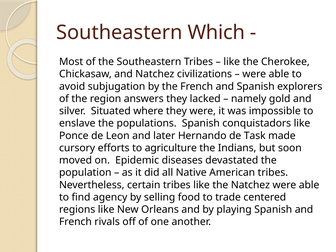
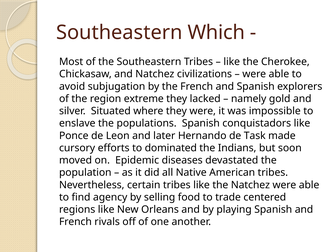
answers: answers -> extreme
agriculture: agriculture -> dominated
